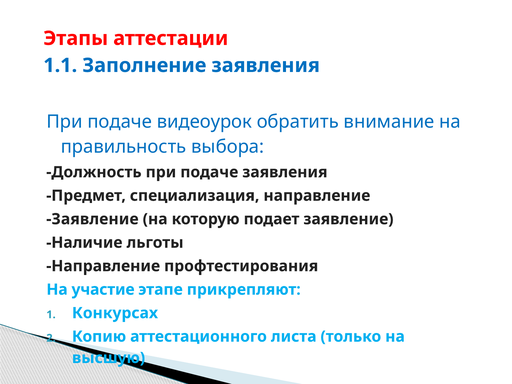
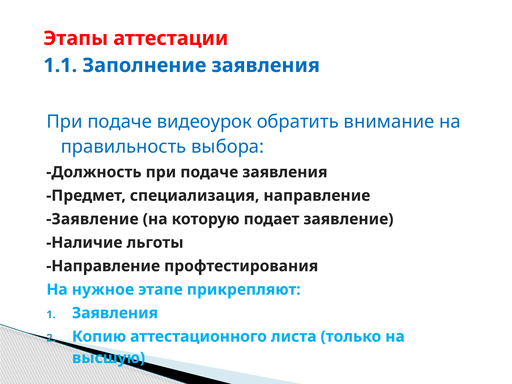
участие: участие -> нужное
Конкурсах at (115, 313): Конкурсах -> Заявления
